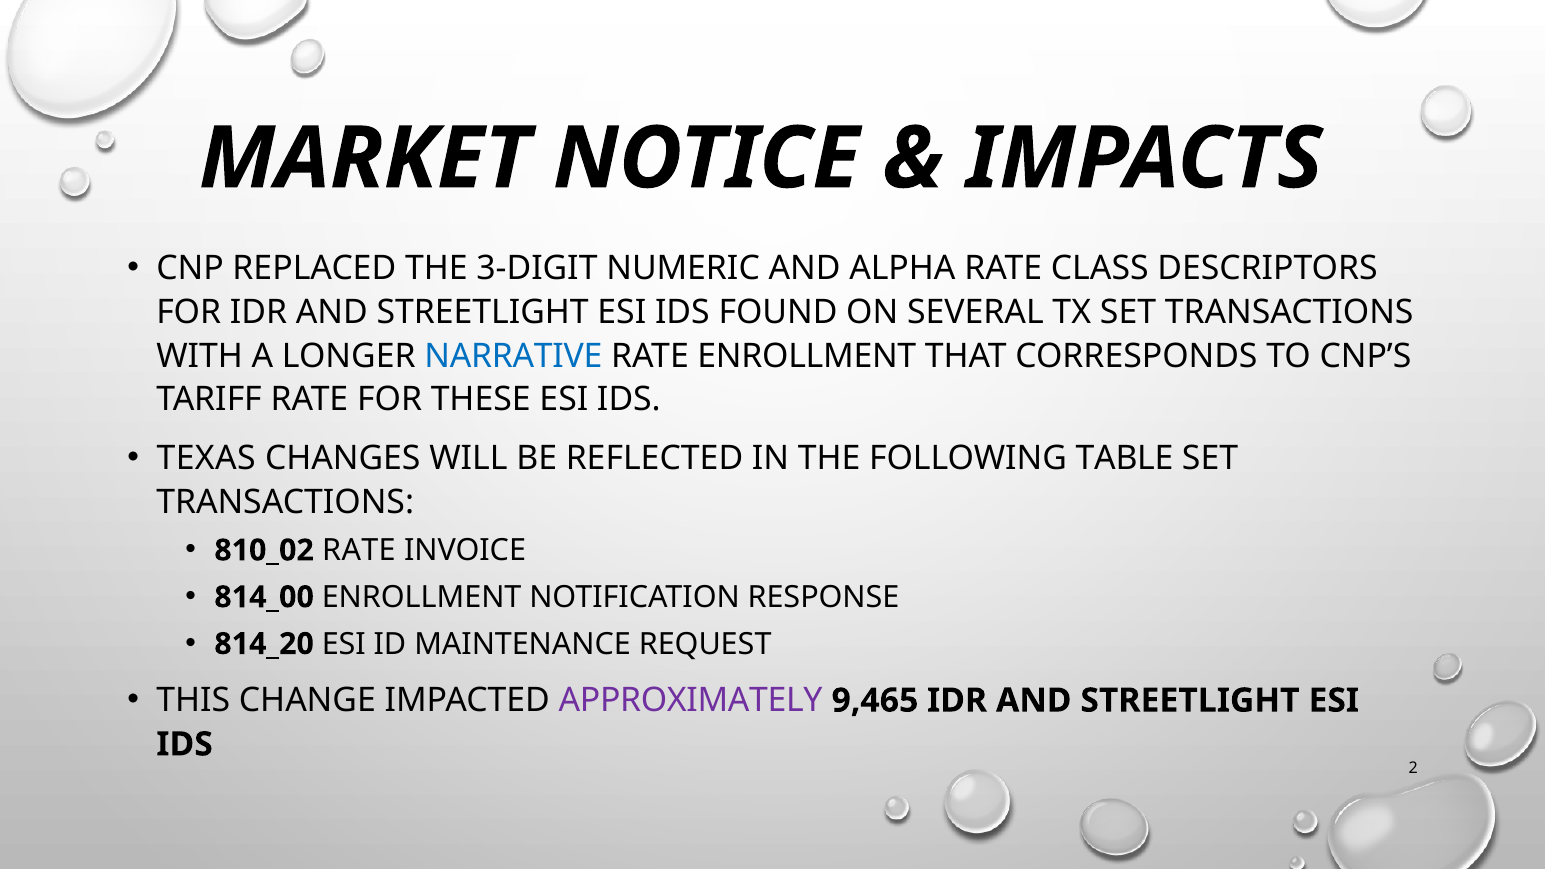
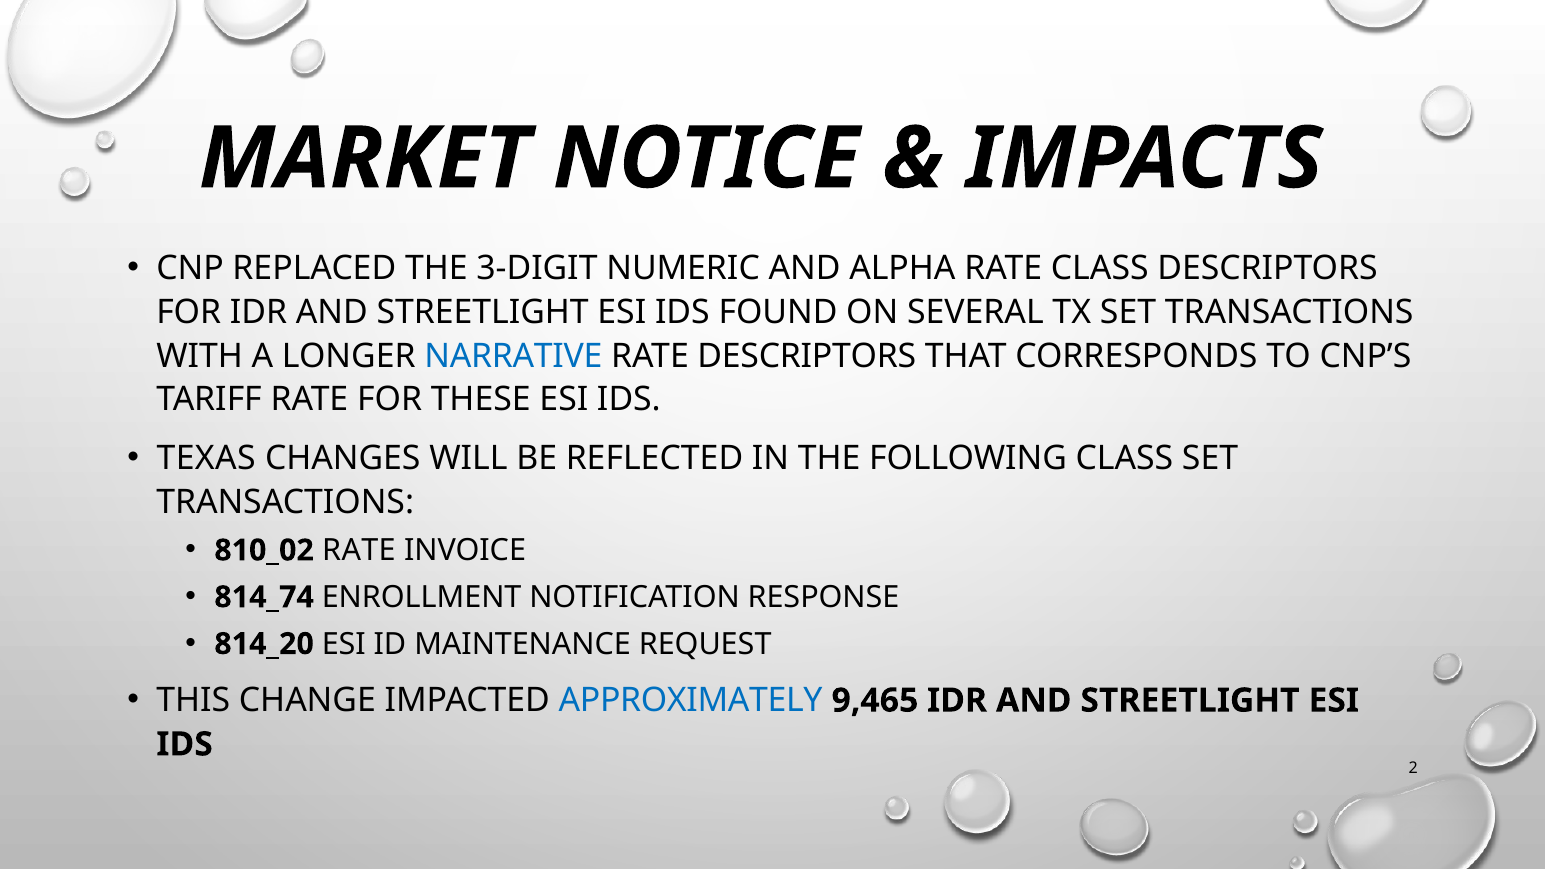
RATE ENROLLMENT: ENROLLMENT -> DESCRIPTORS
FOLLOWING TABLE: TABLE -> CLASS
814_00: 814_00 -> 814_74
APPROXIMATELY colour: purple -> blue
